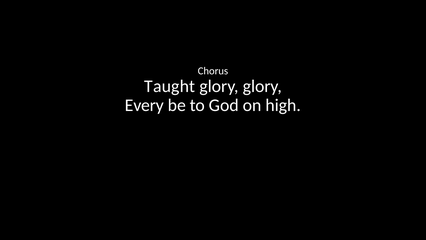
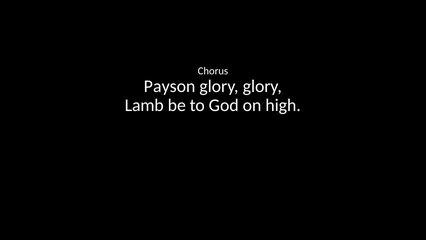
Taught: Taught -> Payson
Every: Every -> Lamb
